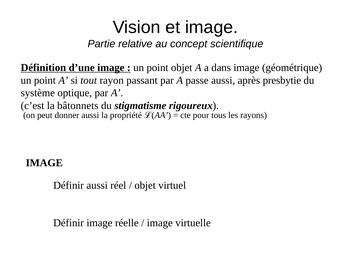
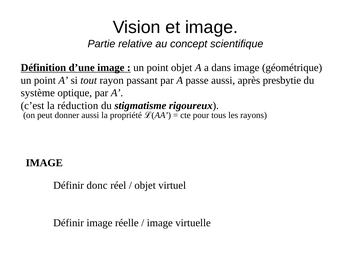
bâtonnets: bâtonnets -> réduction
Définir aussi: aussi -> donc
